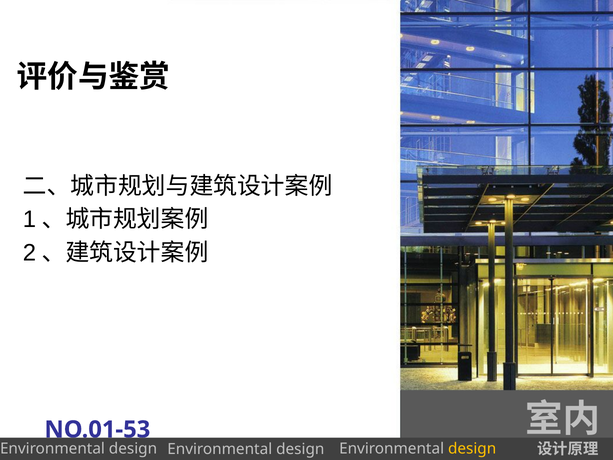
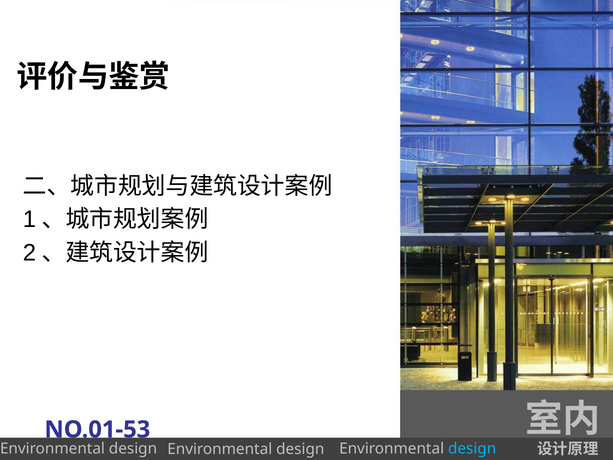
design at (472, 448) colour: yellow -> light blue
